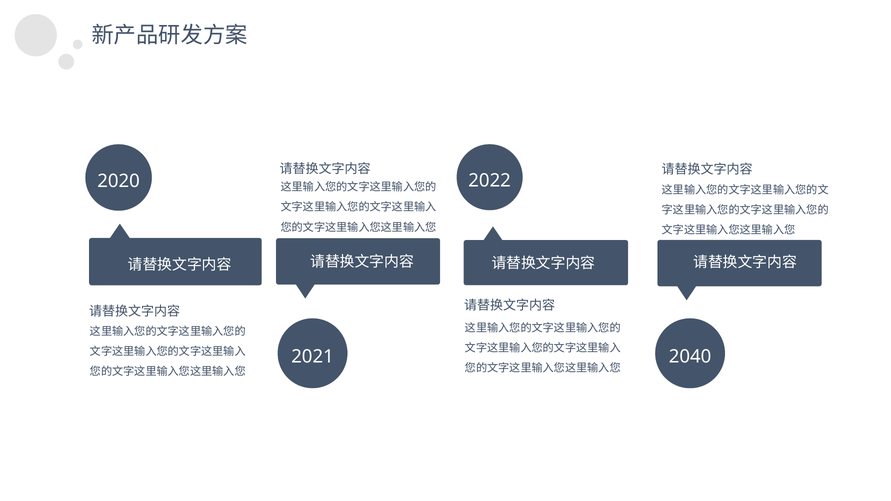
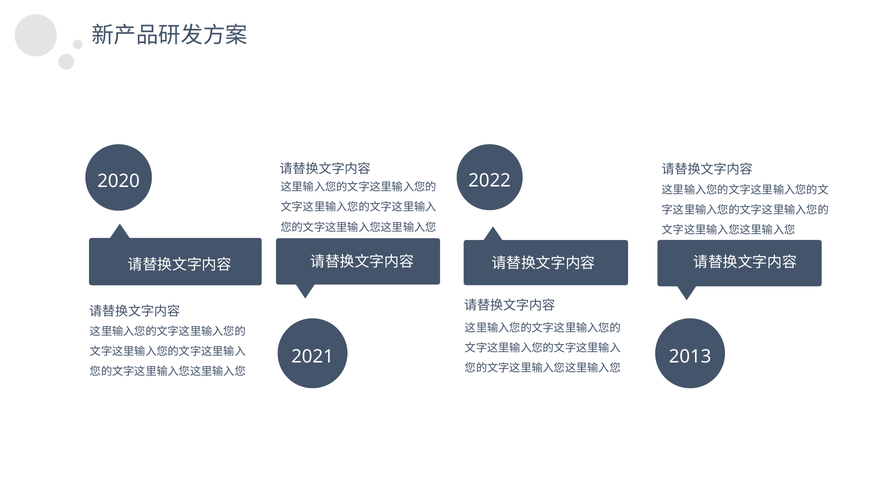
2040: 2040 -> 2013
